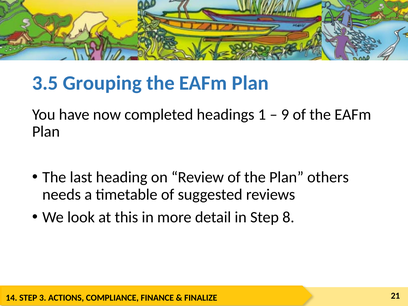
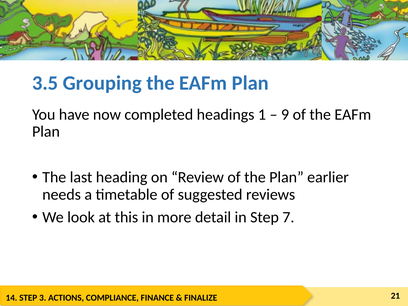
others: others -> earlier
8: 8 -> 7
